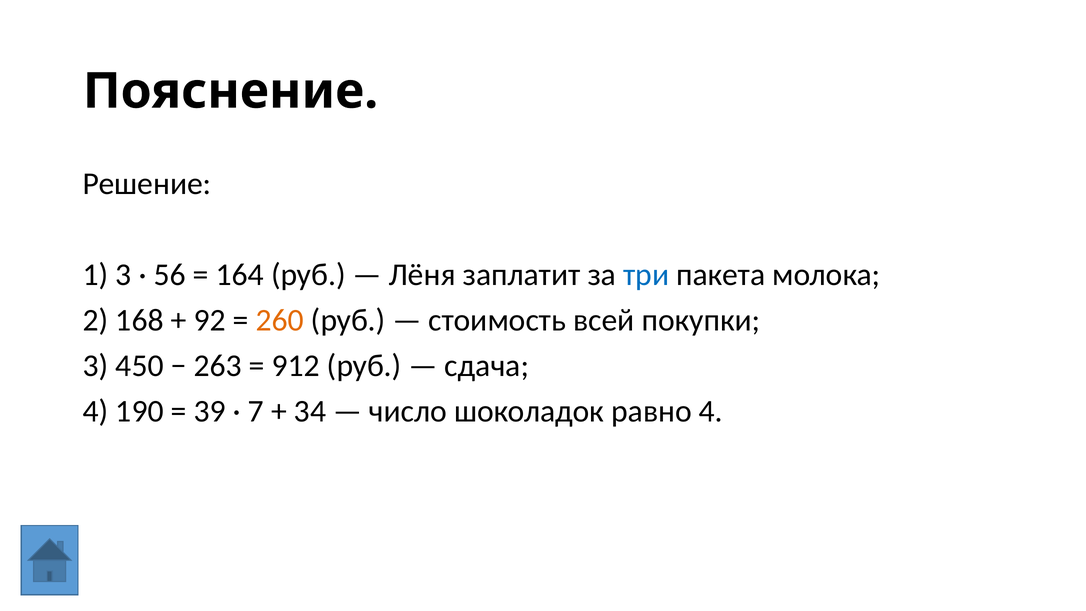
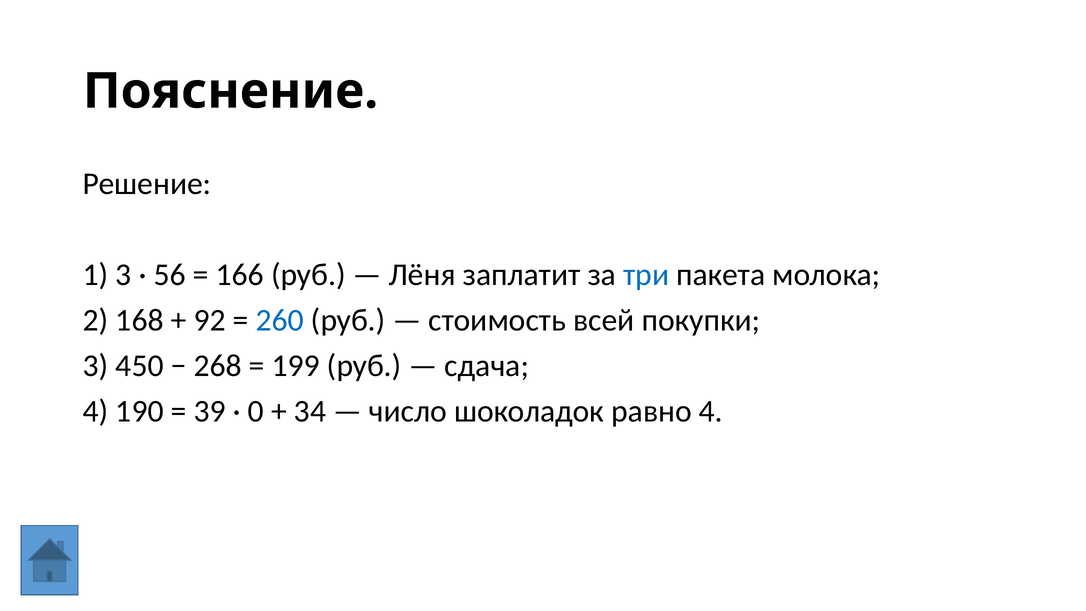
164: 164 -> 166
260 colour: orange -> blue
263: 263 -> 268
912: 912 -> 199
7: 7 -> 0
